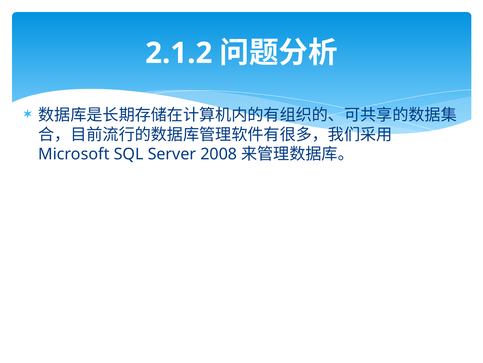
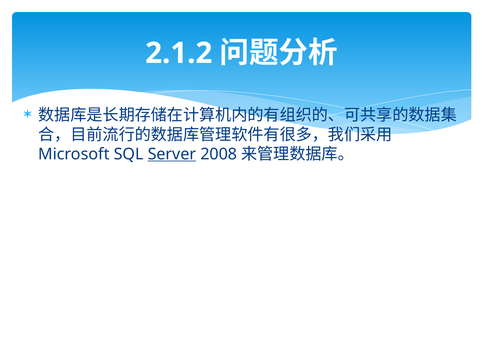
Server underline: none -> present
